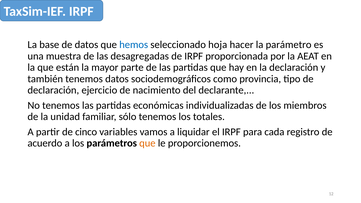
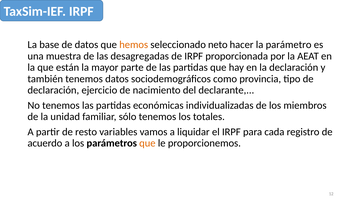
hemos colour: blue -> orange
hoja: hoja -> neto
cinco: cinco -> resto
